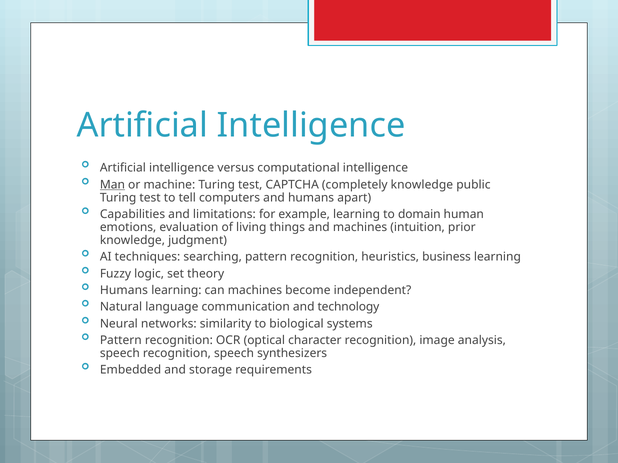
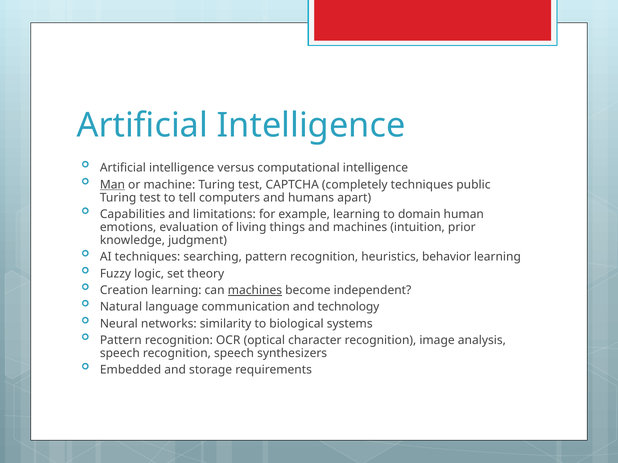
completely knowledge: knowledge -> techniques
business: business -> behavior
Humans at (124, 291): Humans -> Creation
machines at (255, 291) underline: none -> present
